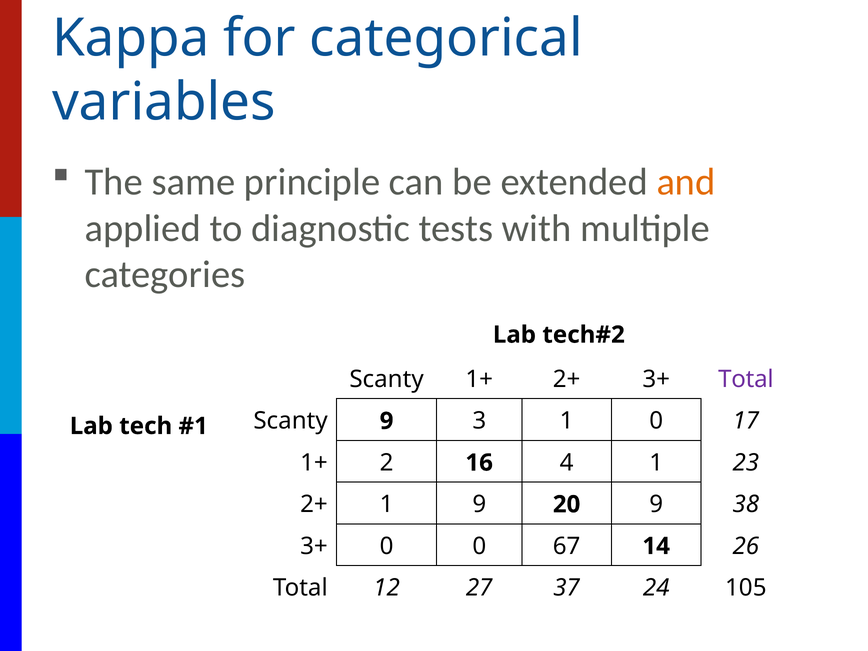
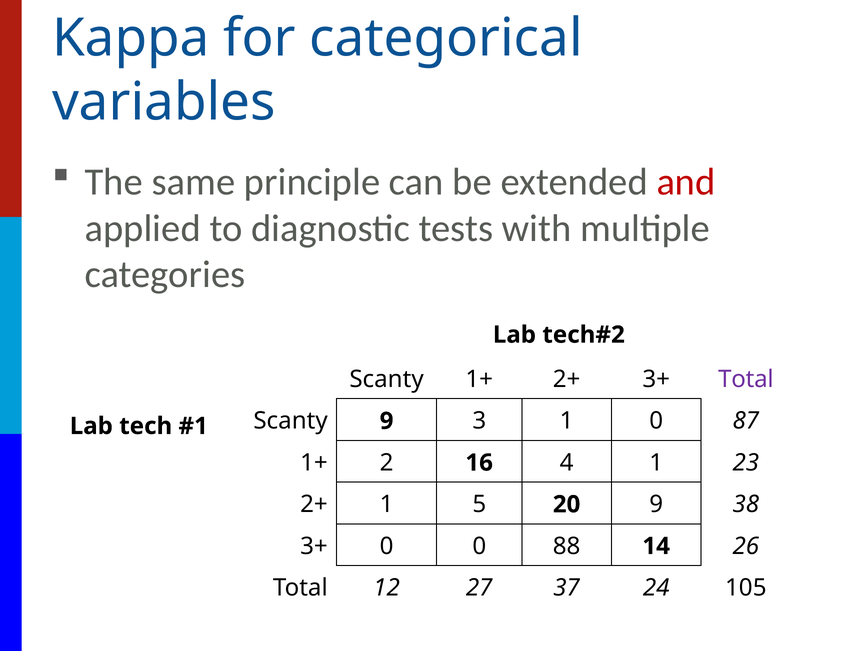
and colour: orange -> red
17: 17 -> 87
1 9: 9 -> 5
67: 67 -> 88
